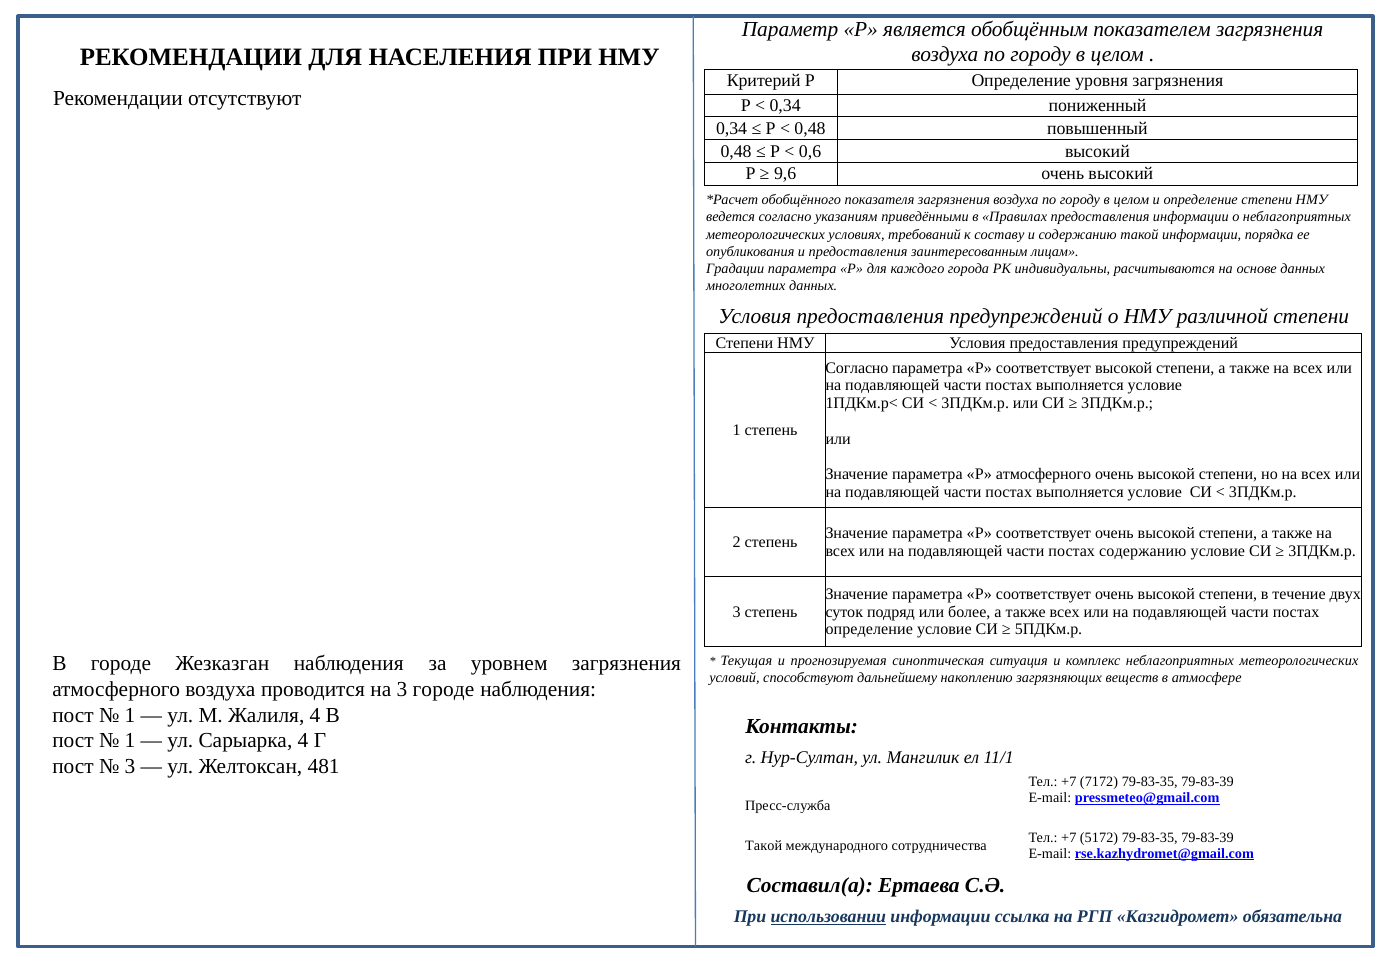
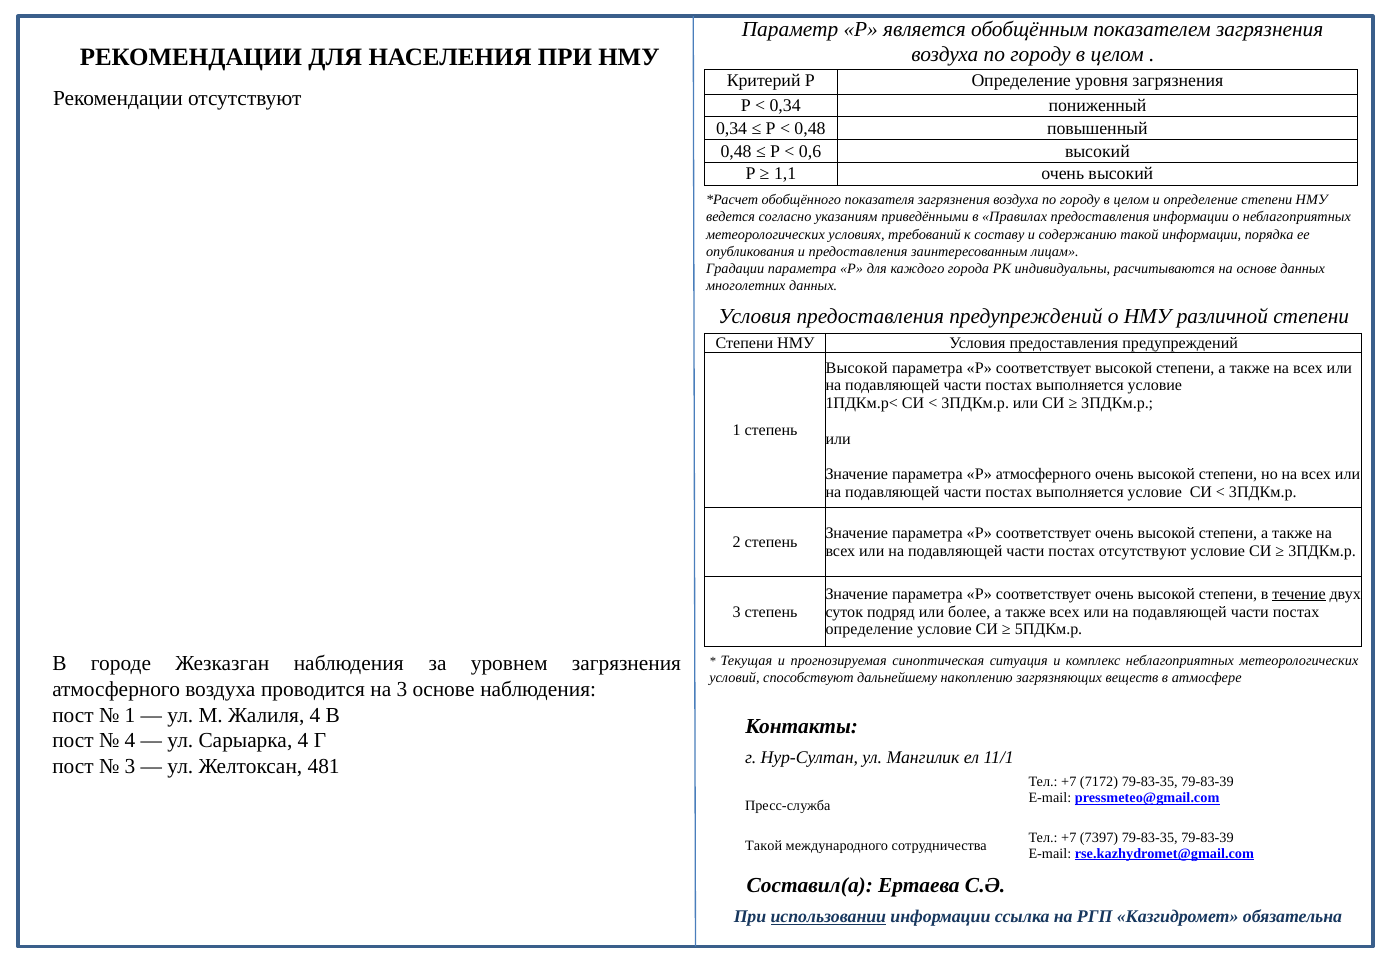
9,6: 9,6 -> 1,1
Согласно at (857, 368): Согласно -> Высокой
постах содержанию: содержанию -> отсутствуют
течение underline: none -> present
3 городе: городе -> основе
1 at (130, 741): 1 -> 4
5172: 5172 -> 7397
